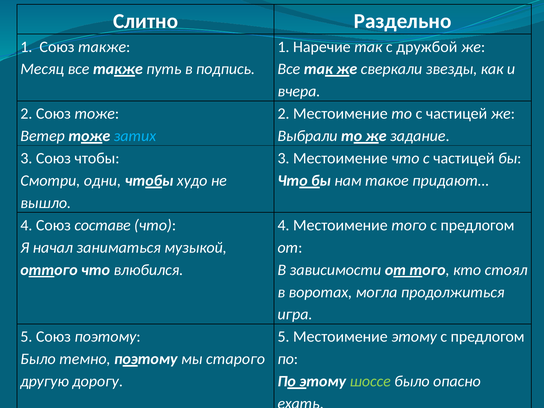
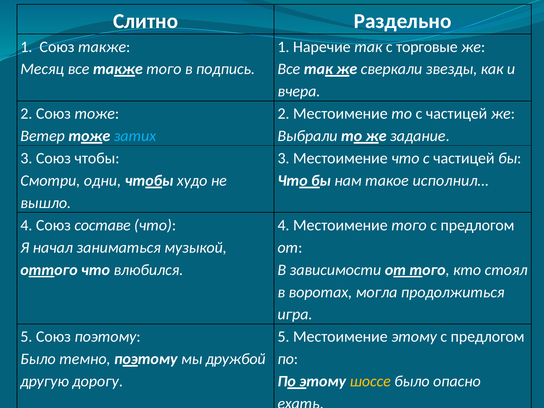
дружбой: дружбой -> торговые
также путь: путь -> того
придают…: придают… -> исполнил…
старого: старого -> дружбой
шоссе colour: light green -> yellow
